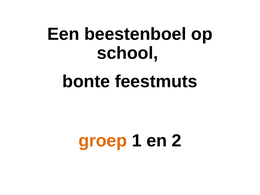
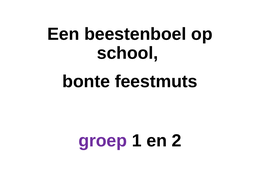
groep colour: orange -> purple
